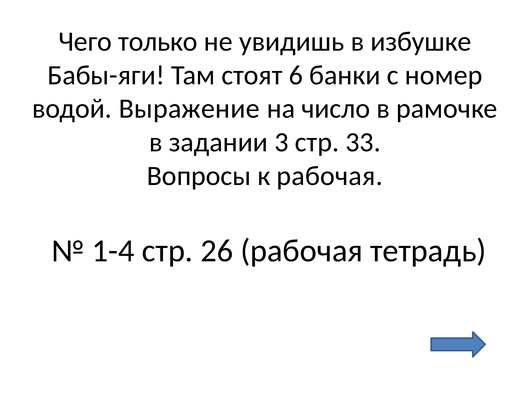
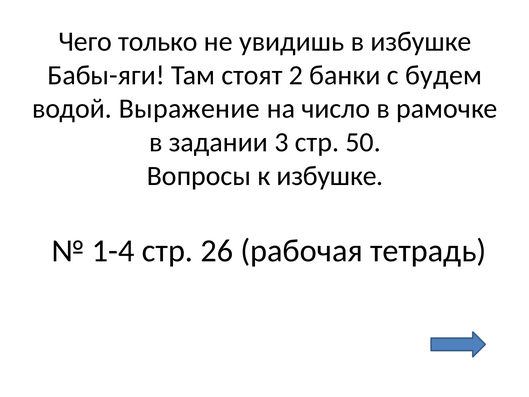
6: 6 -> 2
номер: номер -> будем
33: 33 -> 50
к рабочая: рабочая -> избушке
